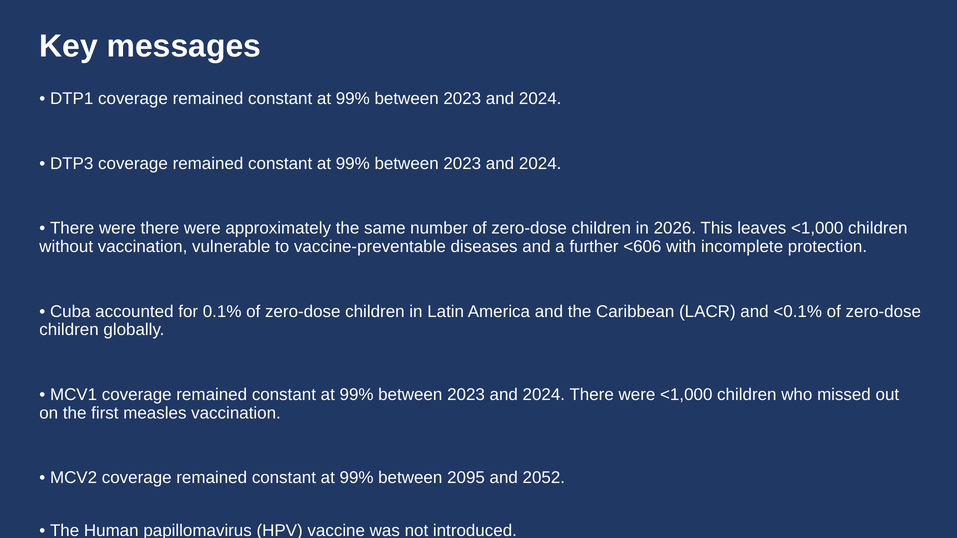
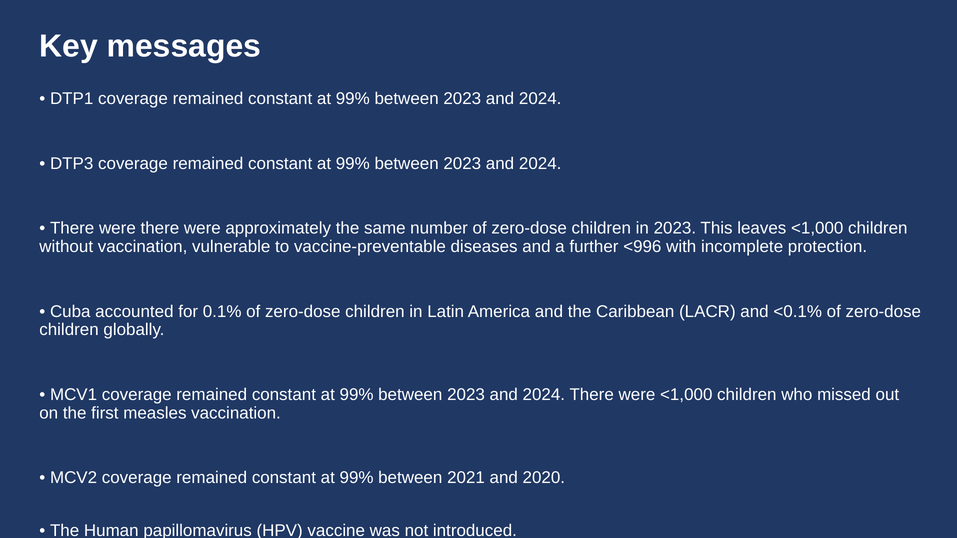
in 2026: 2026 -> 2023
<606: <606 -> <996
2095: 2095 -> 2021
2052: 2052 -> 2020
